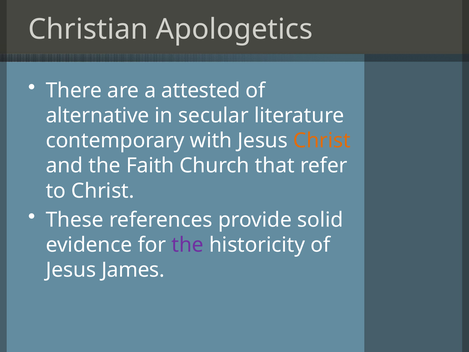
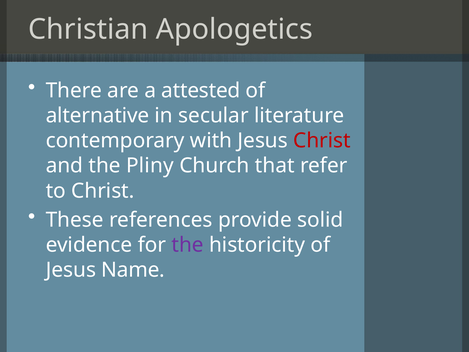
Christ at (322, 141) colour: orange -> red
Faith: Faith -> Pliny
James: James -> Name
